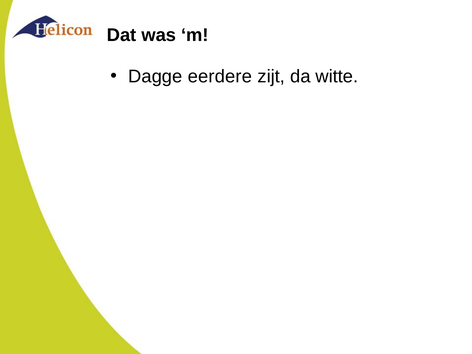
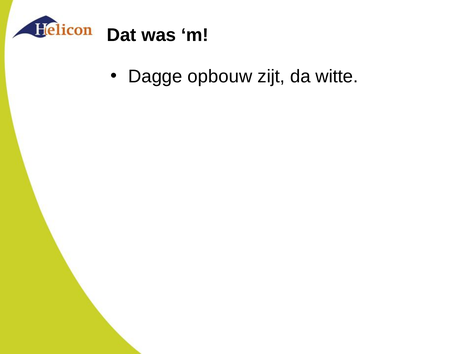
eerdere: eerdere -> opbouw
